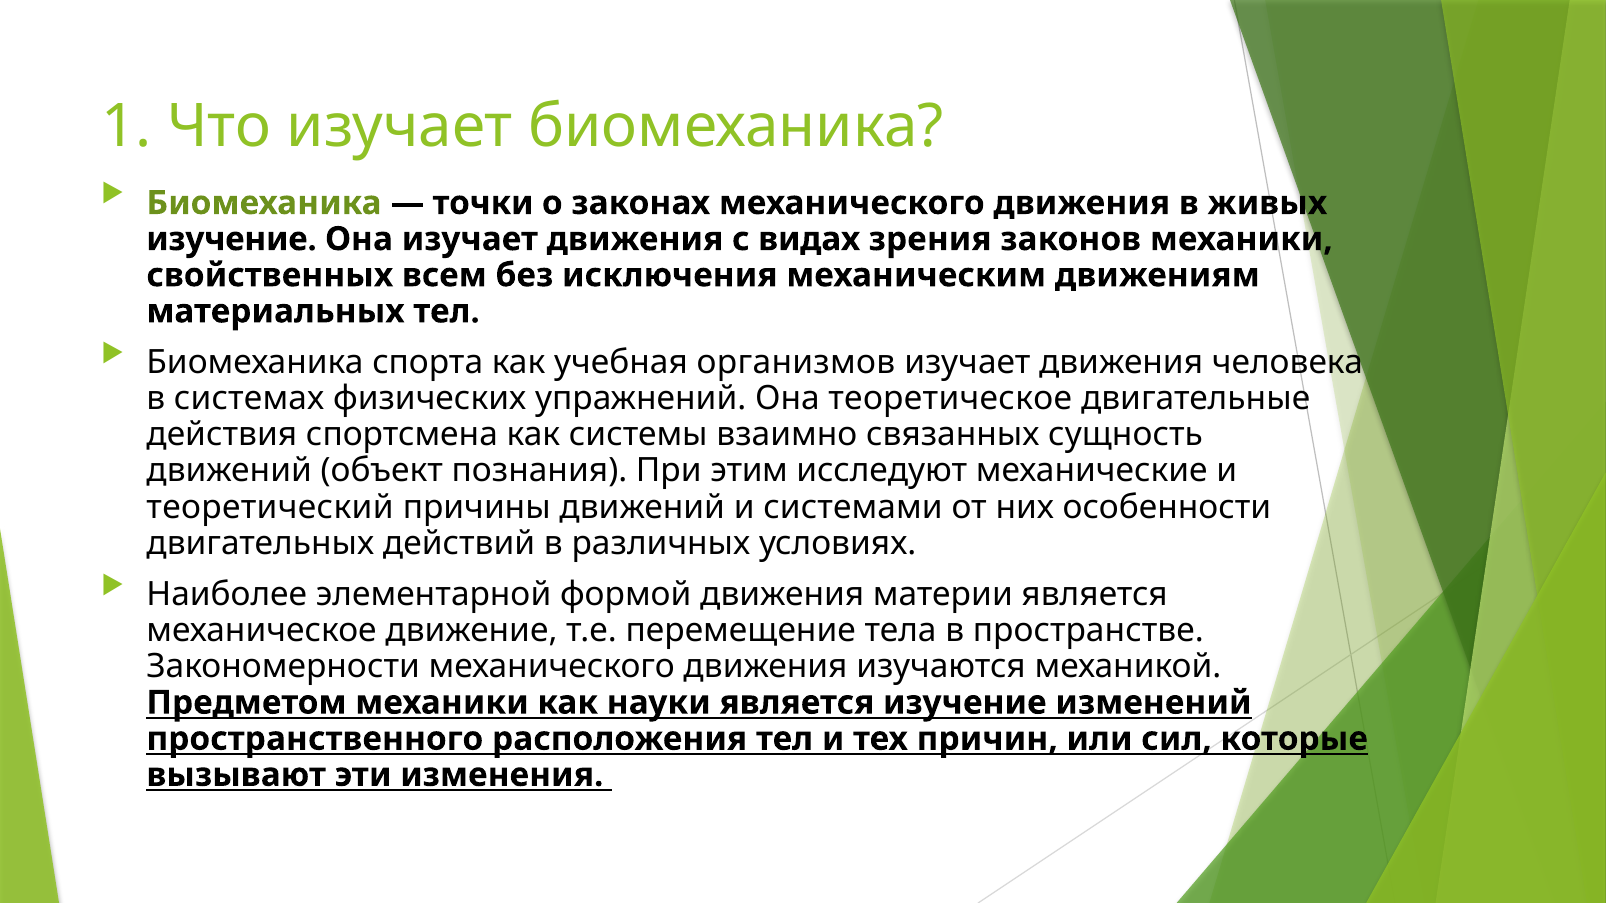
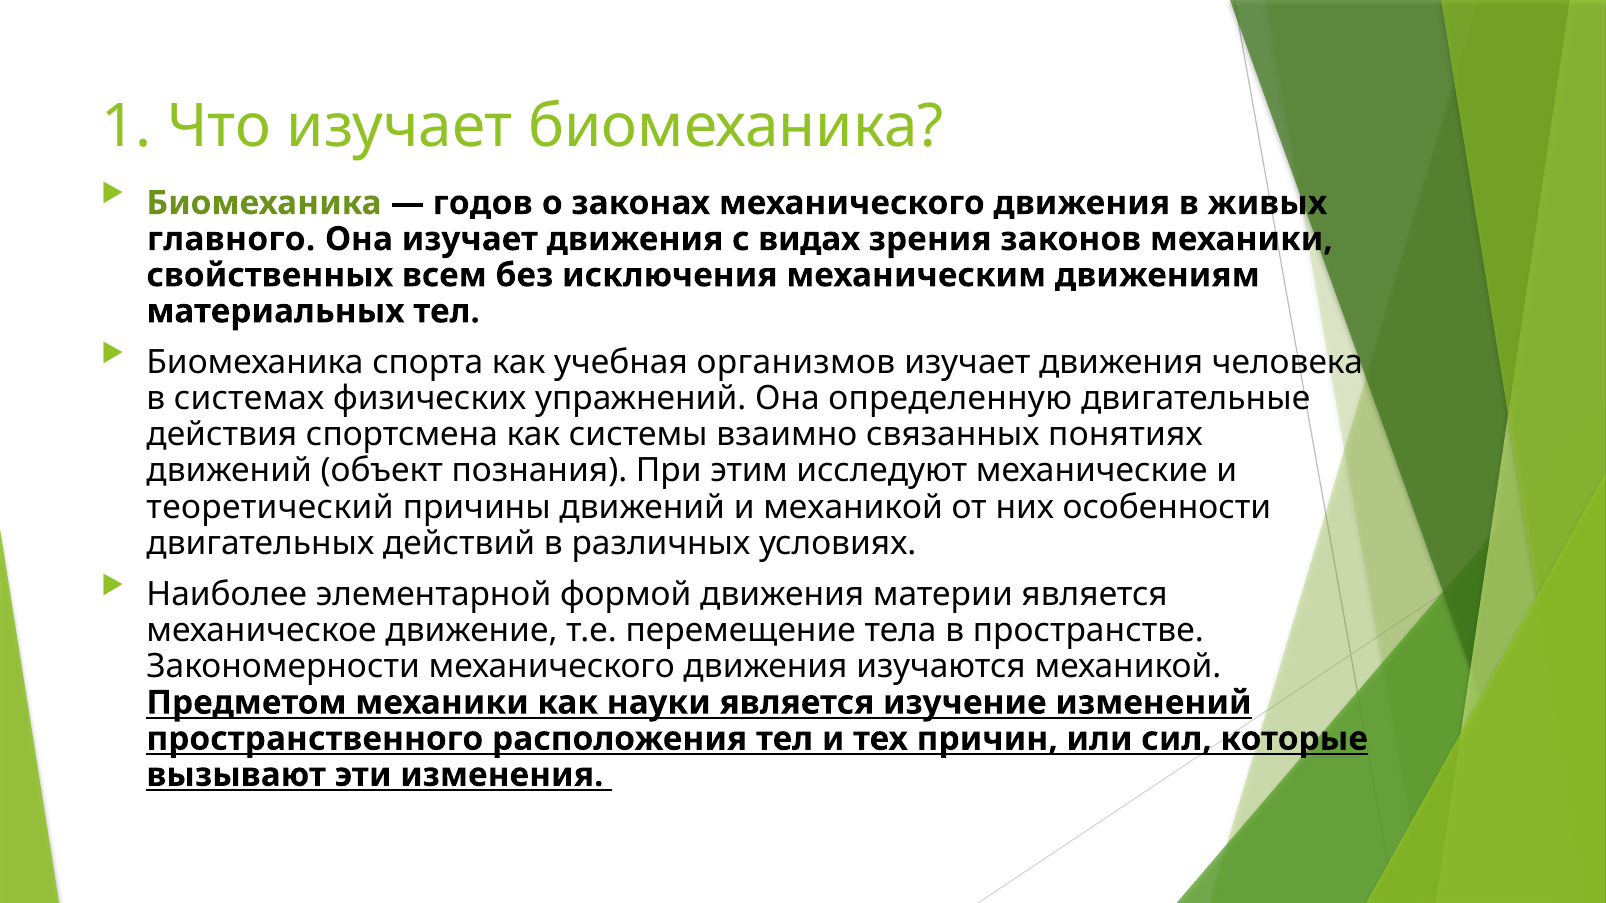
точки: точки -> годов
изучение at (231, 239): изучение -> главного
теоретическое: теоретическое -> определенную
сущность: сущность -> понятиях
и системами: системами -> механикой
